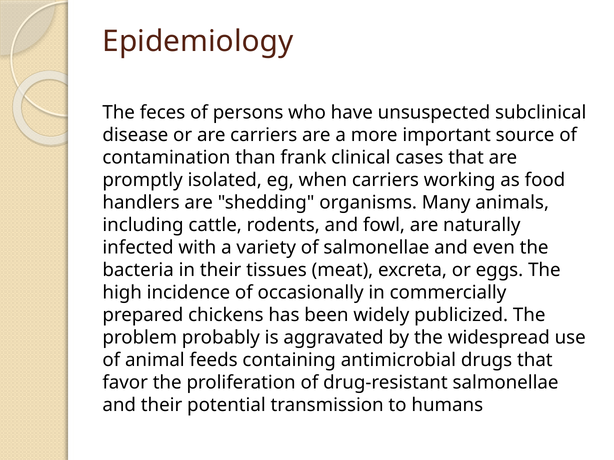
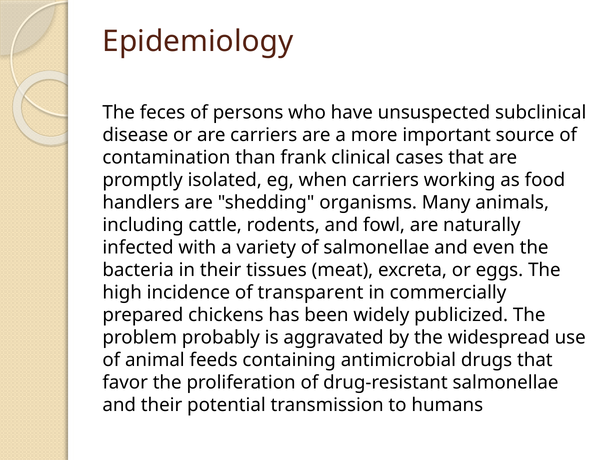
occasionally: occasionally -> transparent
